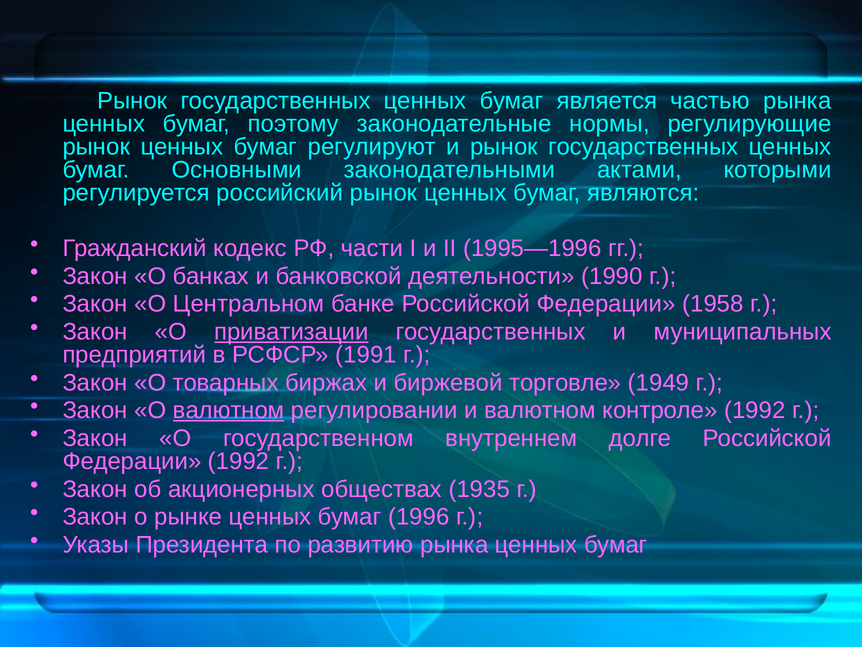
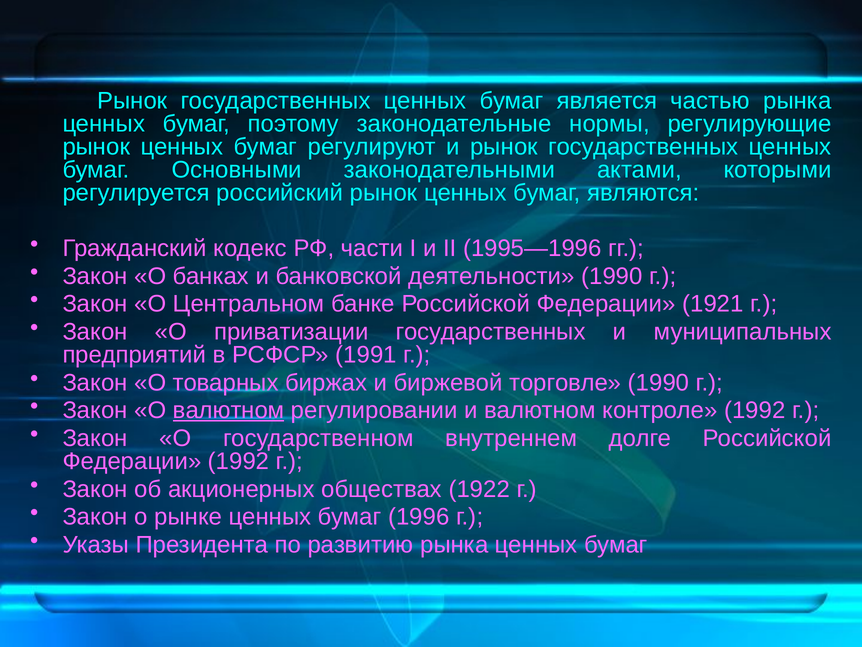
1958: 1958 -> 1921
приватизации underline: present -> none
торговле 1949: 1949 -> 1990
1935: 1935 -> 1922
